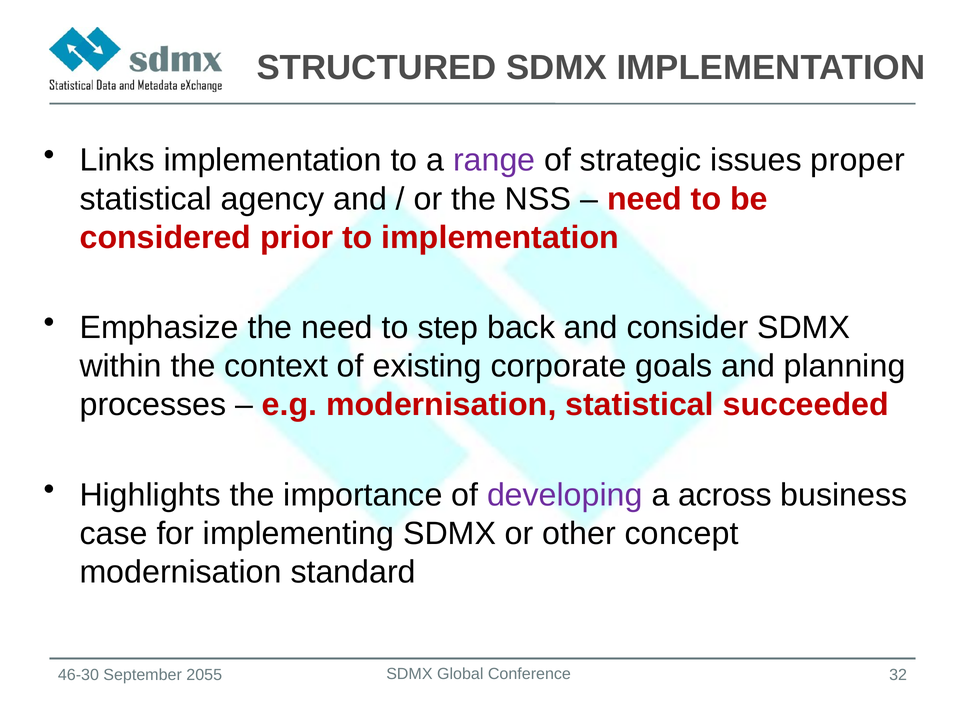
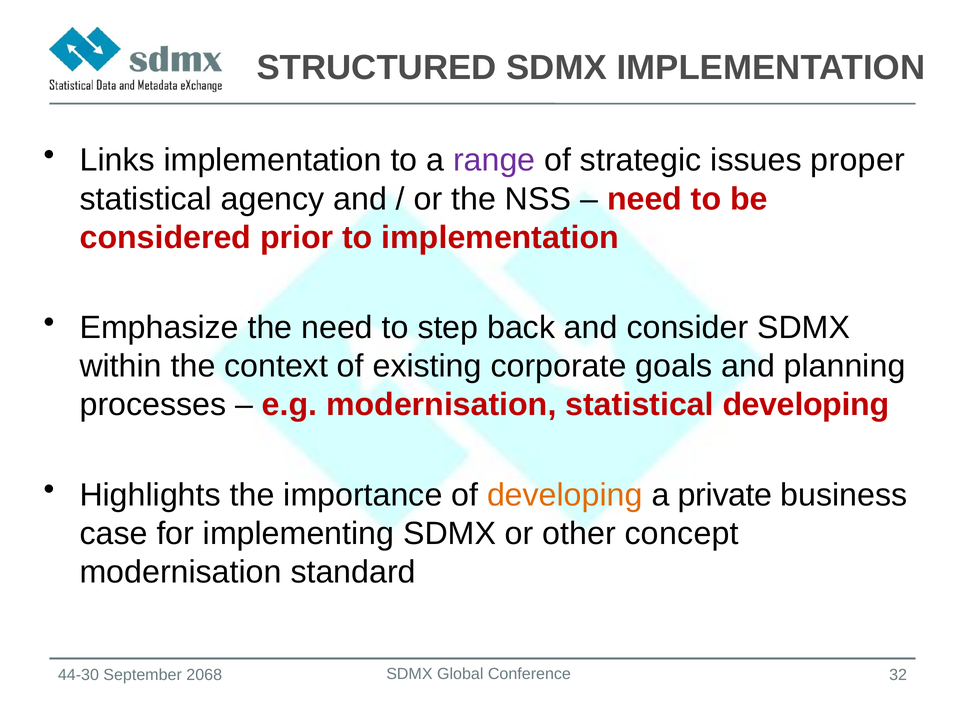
statistical succeeded: succeeded -> developing
developing at (565, 495) colour: purple -> orange
across: across -> private
46-30: 46-30 -> 44-30
2055: 2055 -> 2068
